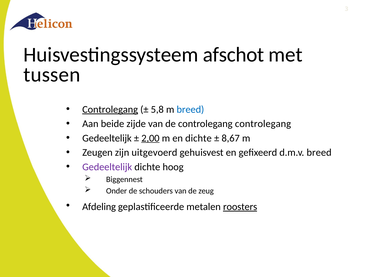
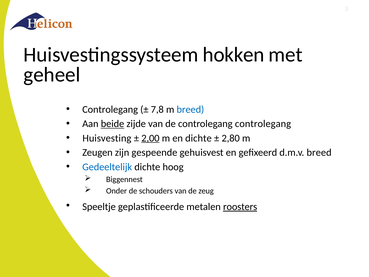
afschot: afschot -> hokken
tussen: tussen -> geheel
Controlegang at (110, 109) underline: present -> none
5,8: 5,8 -> 7,8
beide underline: none -> present
Gedeeltelijk at (107, 138): Gedeeltelijk -> Huisvesting
8,67: 8,67 -> 2,80
uitgevoerd: uitgevoerd -> gespeende
Gedeeltelijk at (107, 167) colour: purple -> blue
Afdeling: Afdeling -> Speeltje
